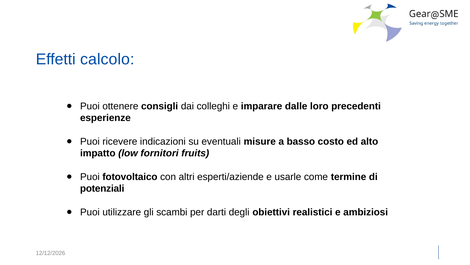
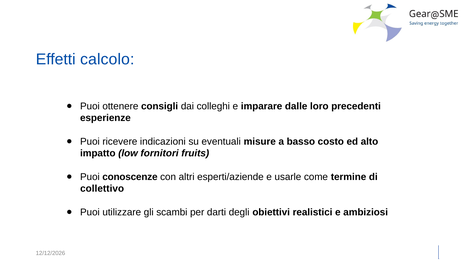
fotovoltaico: fotovoltaico -> conoscenze
potenziali: potenziali -> collettivo
